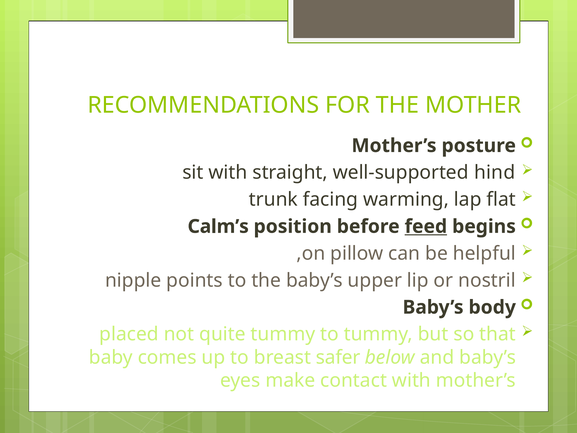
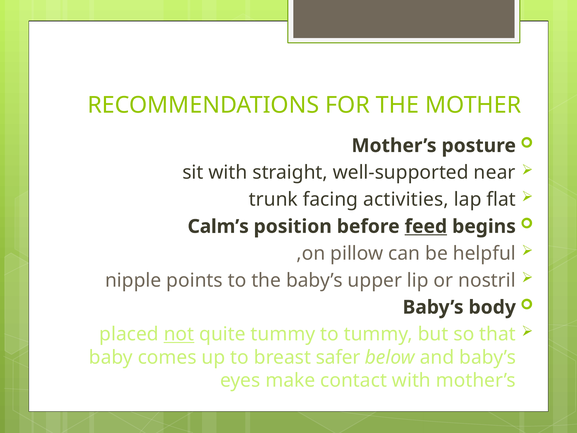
hind: hind -> near
warming: warming -> activities
not underline: none -> present
